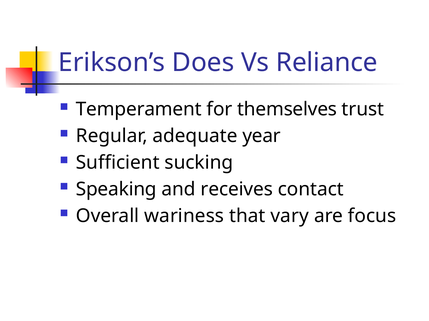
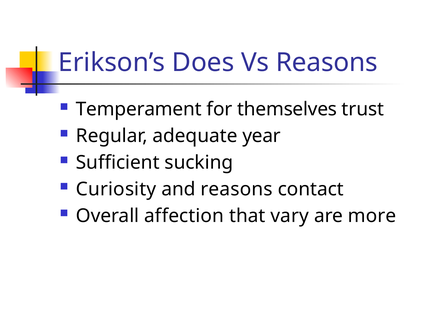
Vs Reliance: Reliance -> Reasons
Speaking: Speaking -> Curiosity
and receives: receives -> reasons
wariness: wariness -> affection
focus: focus -> more
